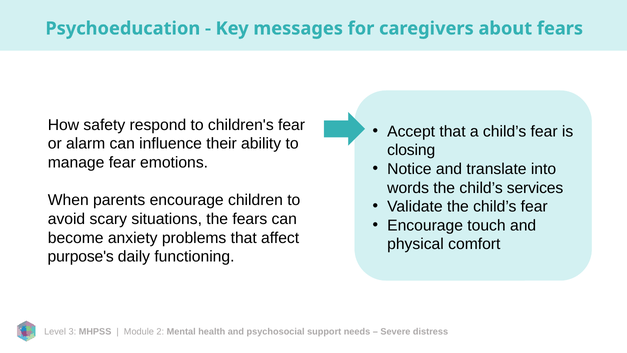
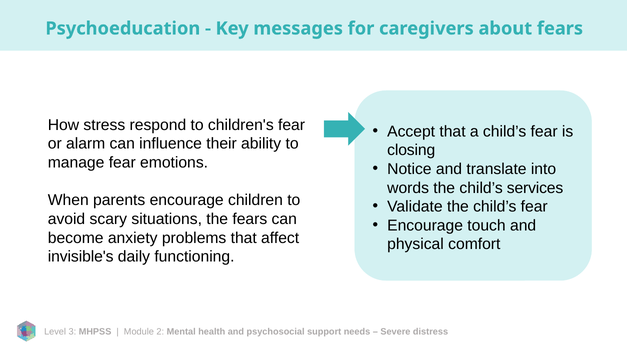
safety: safety -> stress
purpose's: purpose's -> invisible's
